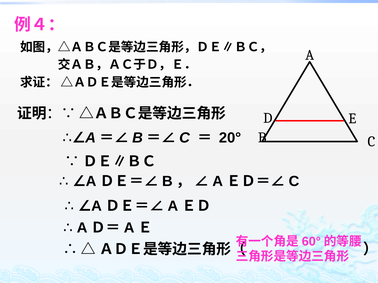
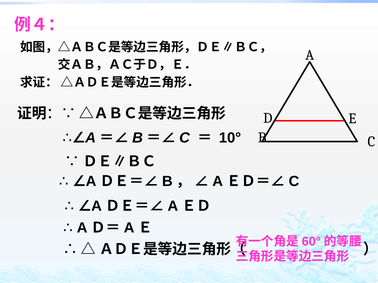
20°: 20° -> 10°
